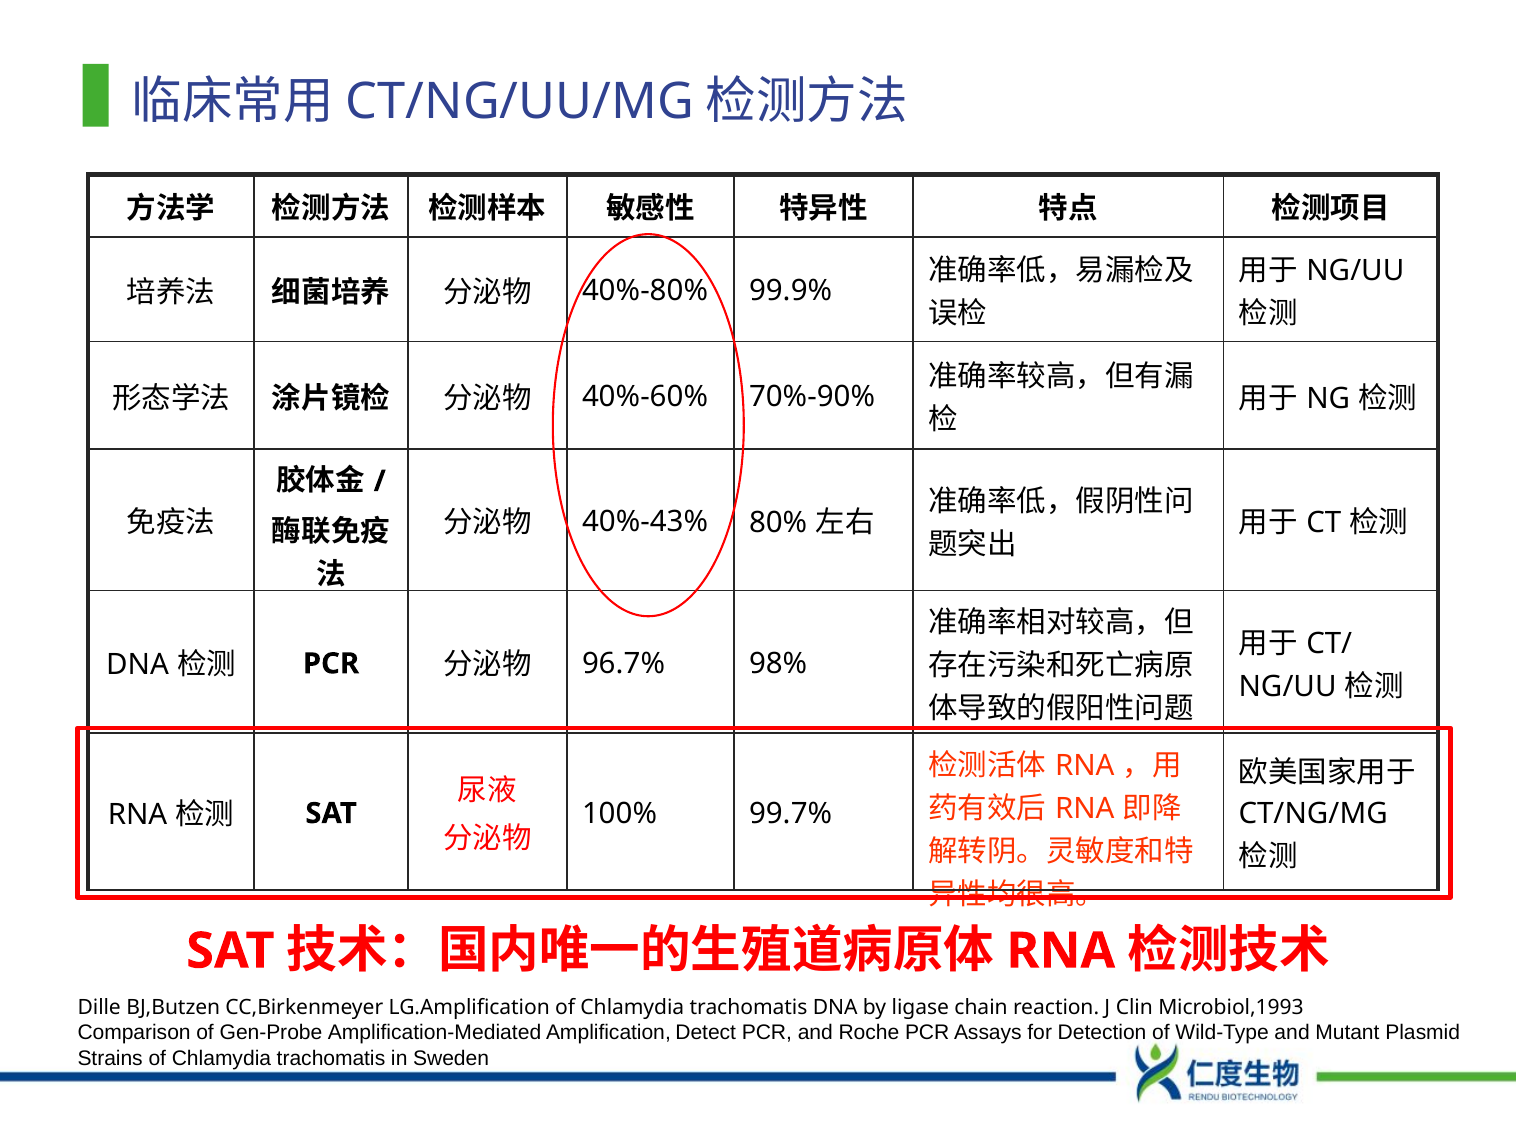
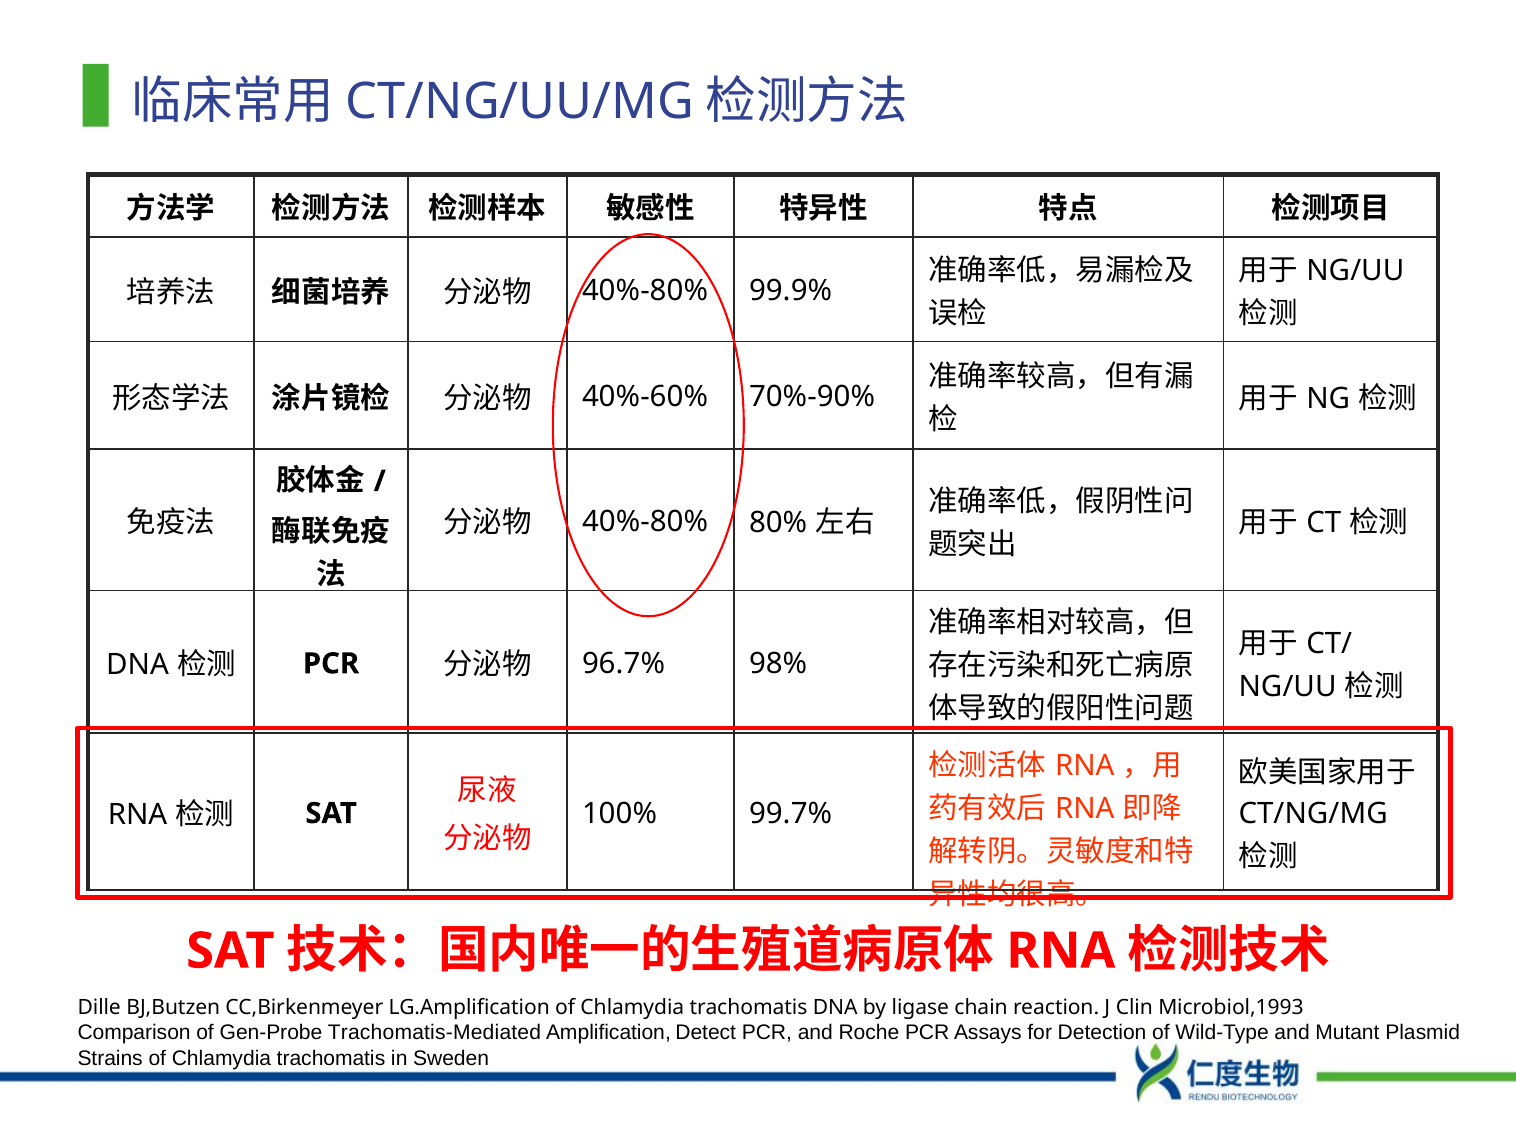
40%-43% at (645, 522): 40%-43% -> 40%-80%
Amplification-Mediated: Amplification-Mediated -> Trachomatis-Mediated
